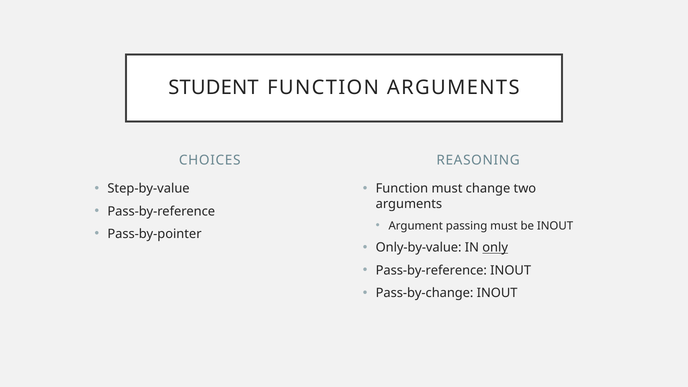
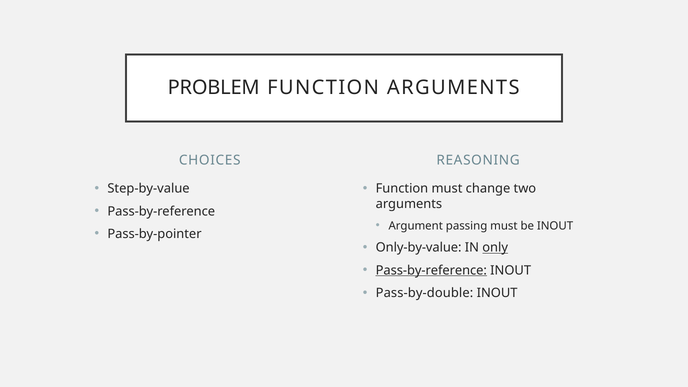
STUDENT: STUDENT -> PROBLEM
Pass-by-reference at (431, 270) underline: none -> present
Pass-by-change: Pass-by-change -> Pass-by-double
